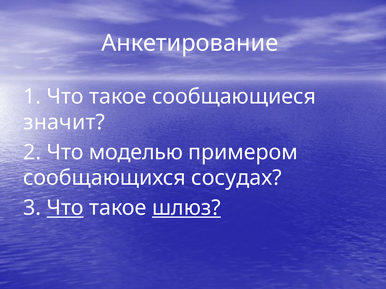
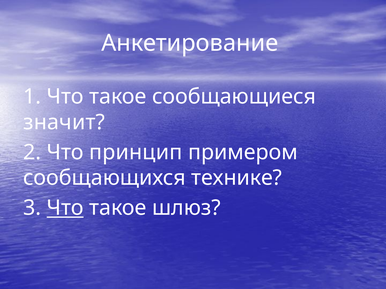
моделью: моделью -> принцип
сосудах: сосудах -> технике
шлюз underline: present -> none
